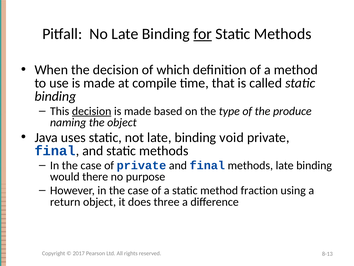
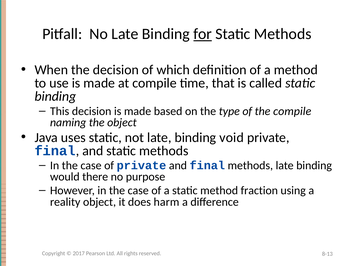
decision at (92, 111) underline: present -> none
the produce: produce -> compile
return: return -> reality
three: three -> harm
